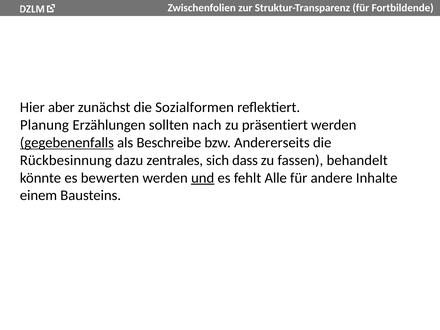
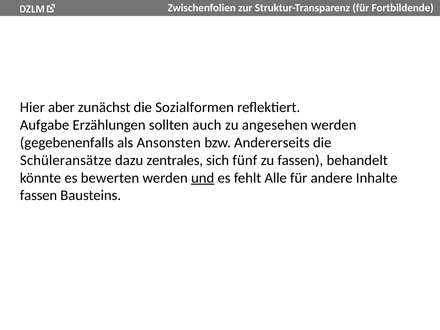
Planung: Planung -> Aufgabe
nach: nach -> auch
präsentiert: präsentiert -> angesehen
gegebenenfalls underline: present -> none
Beschreibe: Beschreibe -> Ansonsten
Rückbesinnung: Rückbesinnung -> Schüleransätze
dass: dass -> fünf
einem at (38, 195): einem -> fassen
